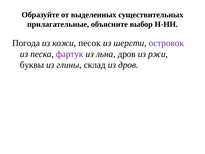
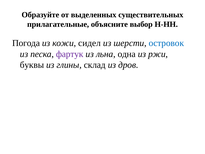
песок: песок -> сидел
островок colour: purple -> blue
льна дров: дров -> одна
